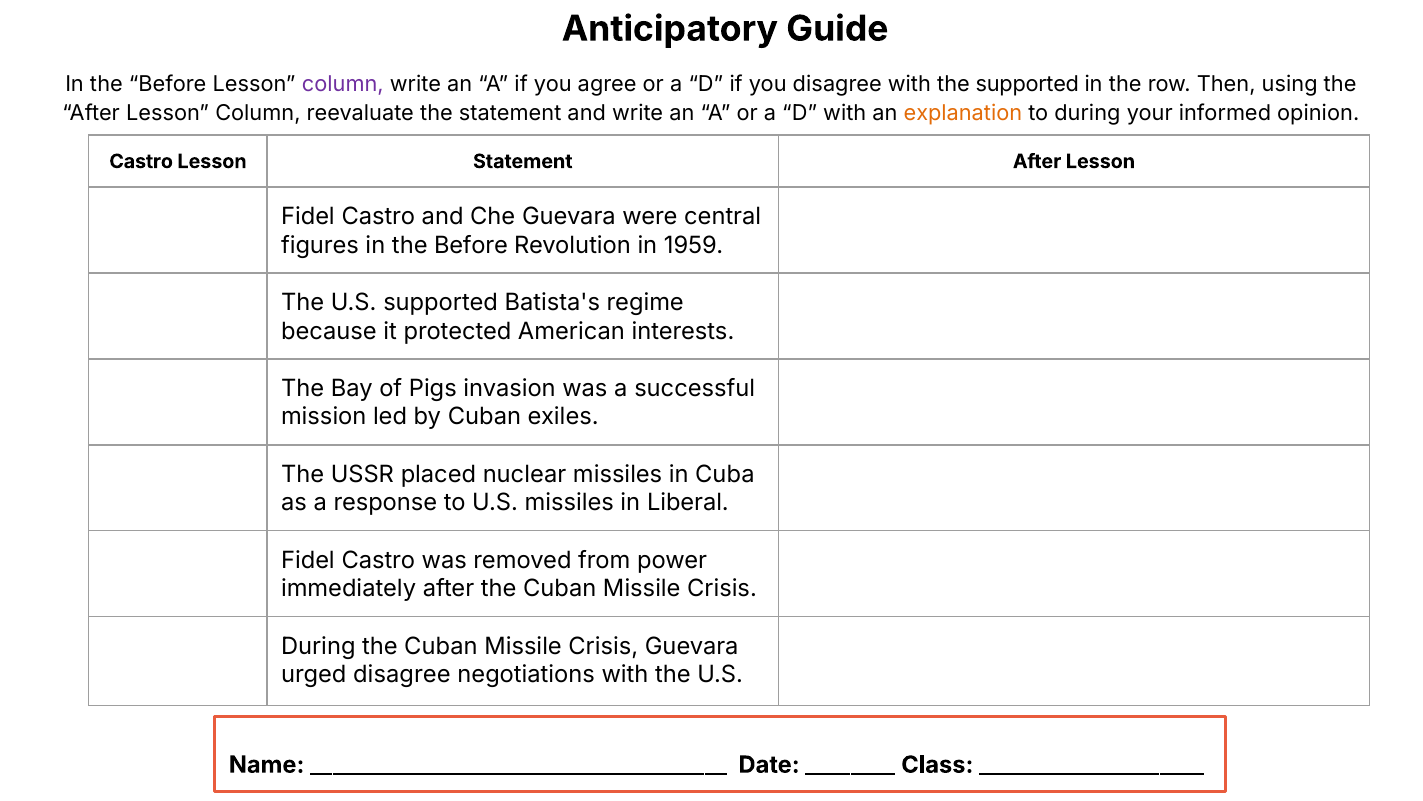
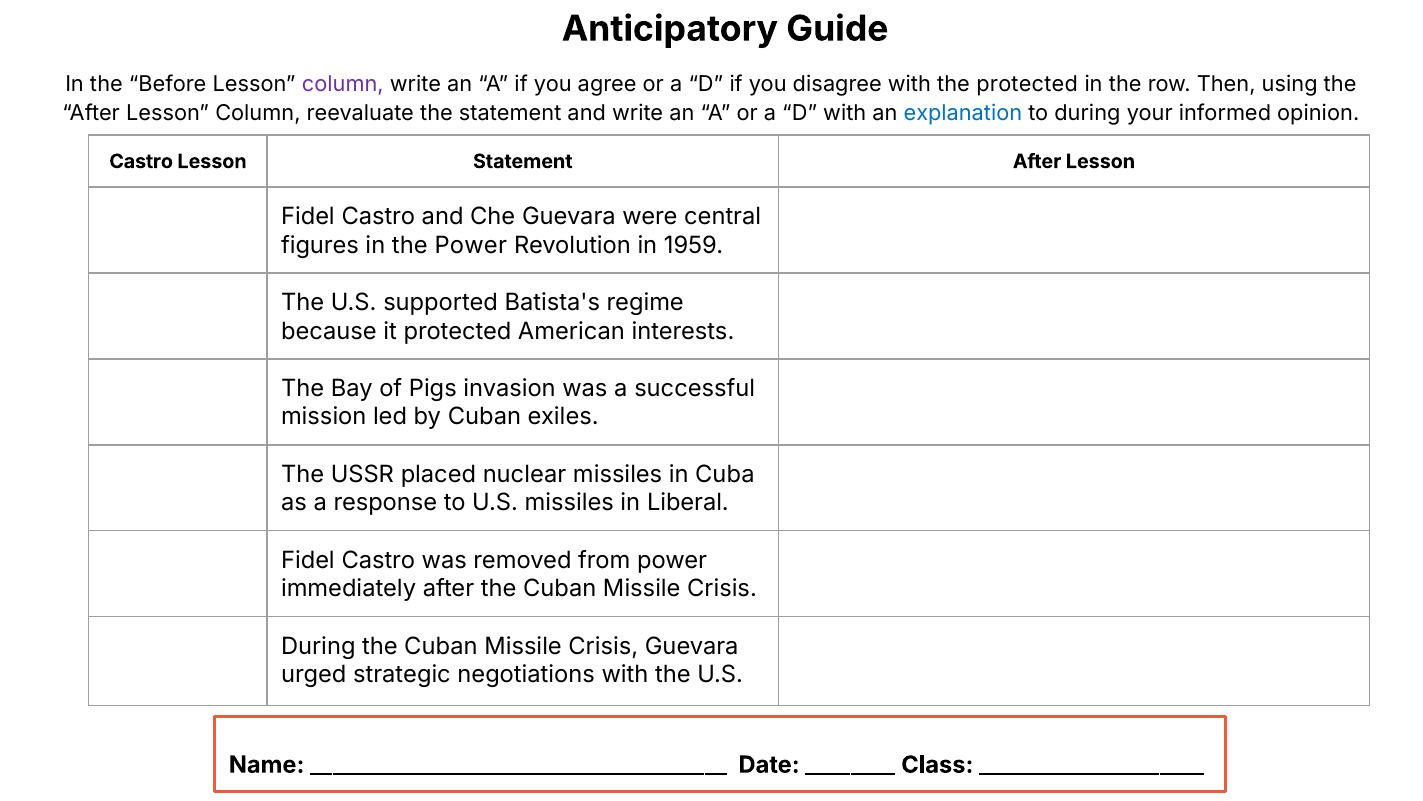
the supported: supported -> protected
explanation colour: orange -> blue
figures in the Before: Before -> Power
urged disagree: disagree -> strategic
